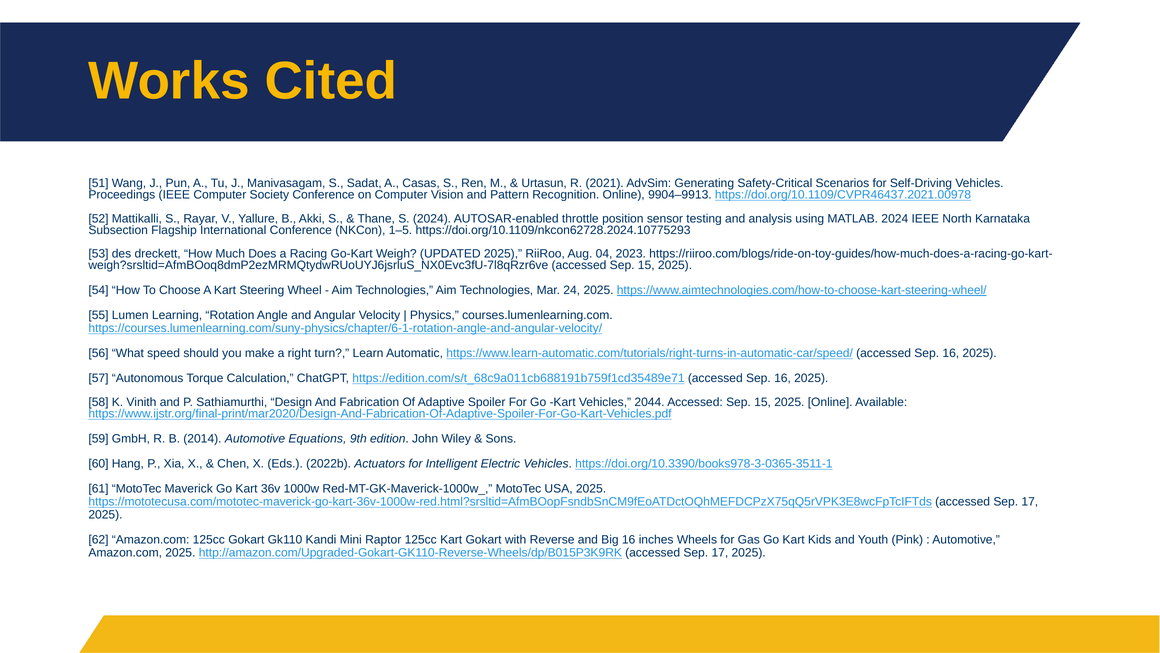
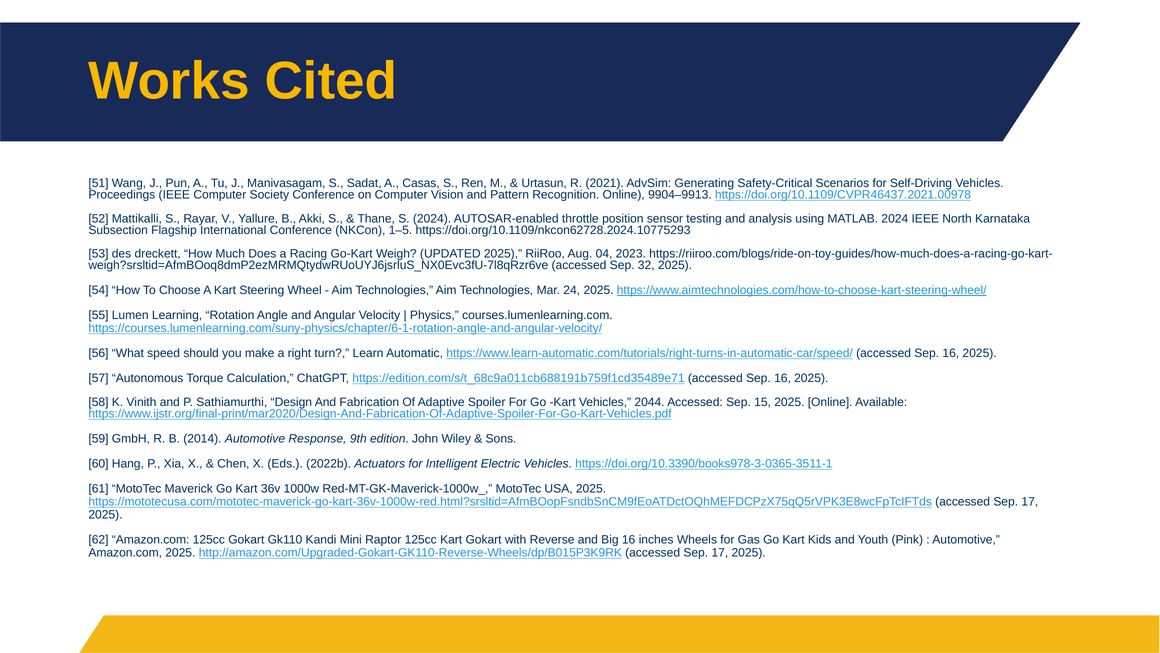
15 at (646, 265): 15 -> 32
Equations: Equations -> Response
